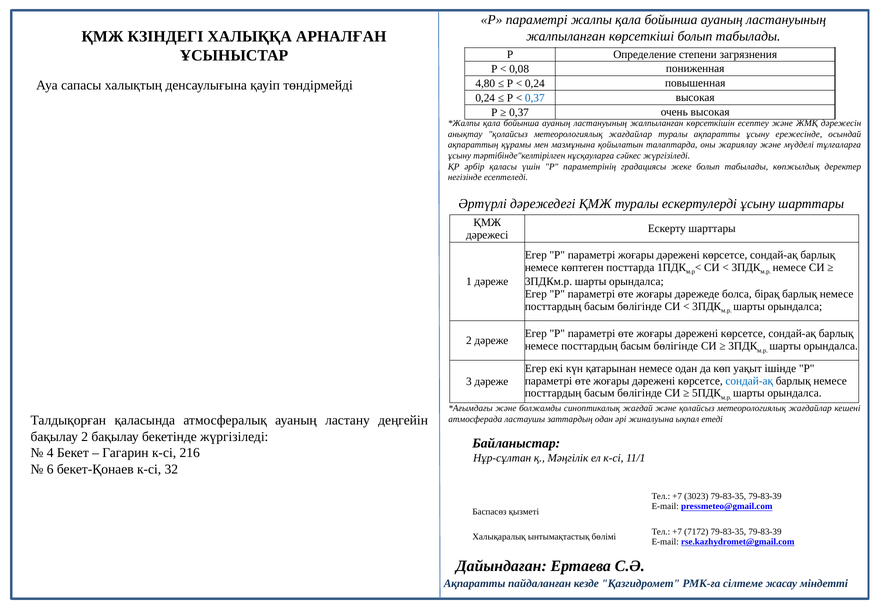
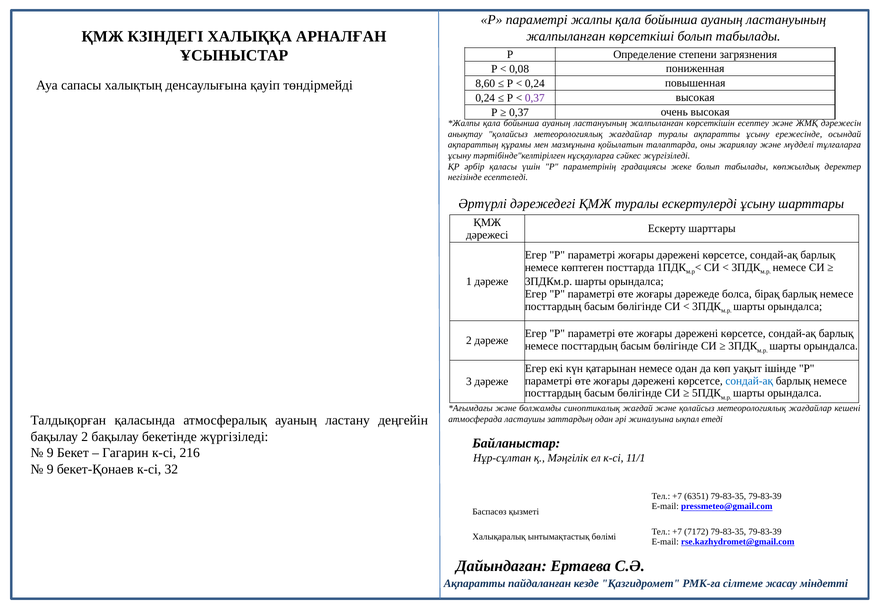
4,80: 4,80 -> 8,60
0,37 at (535, 98) colour: blue -> purple
4 at (50, 453): 4 -> 9
6 at (50, 469): 6 -> 9
3023: 3023 -> 6351
